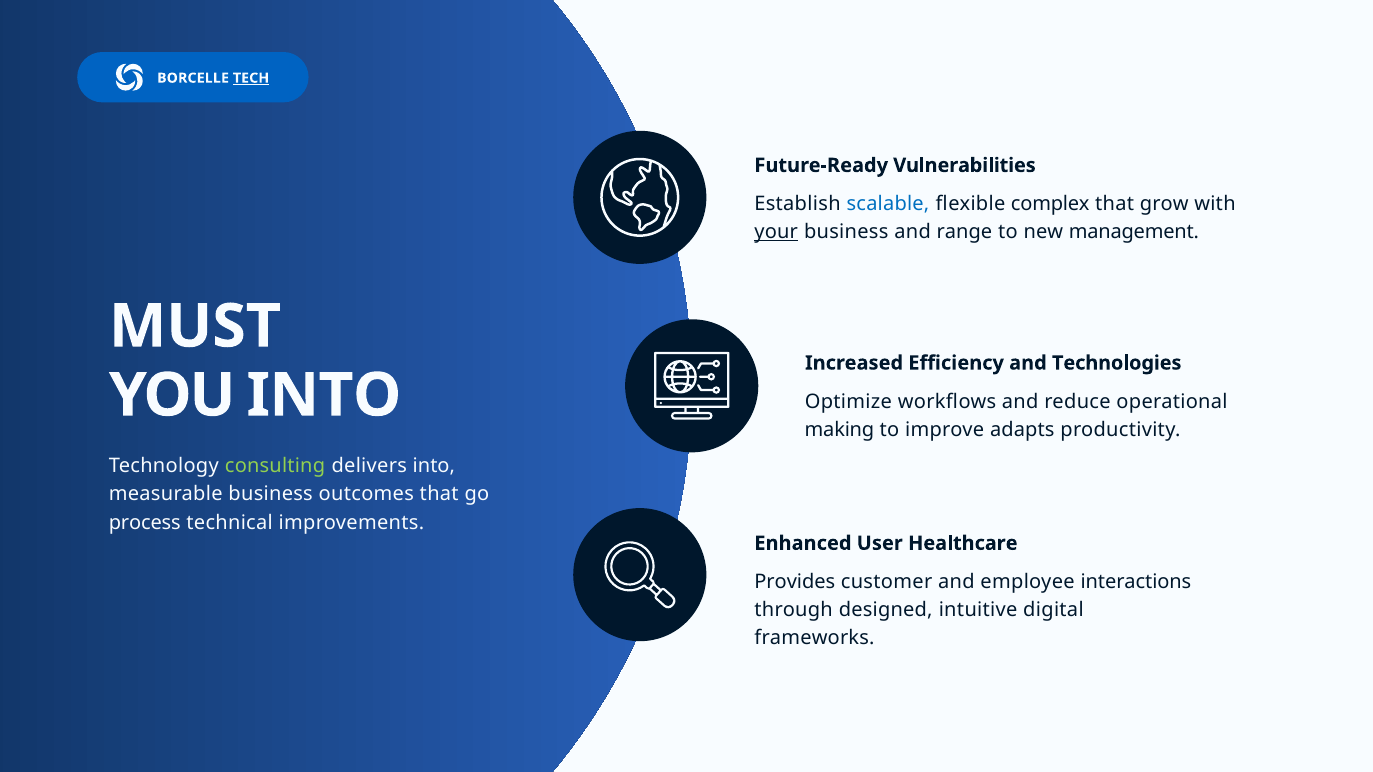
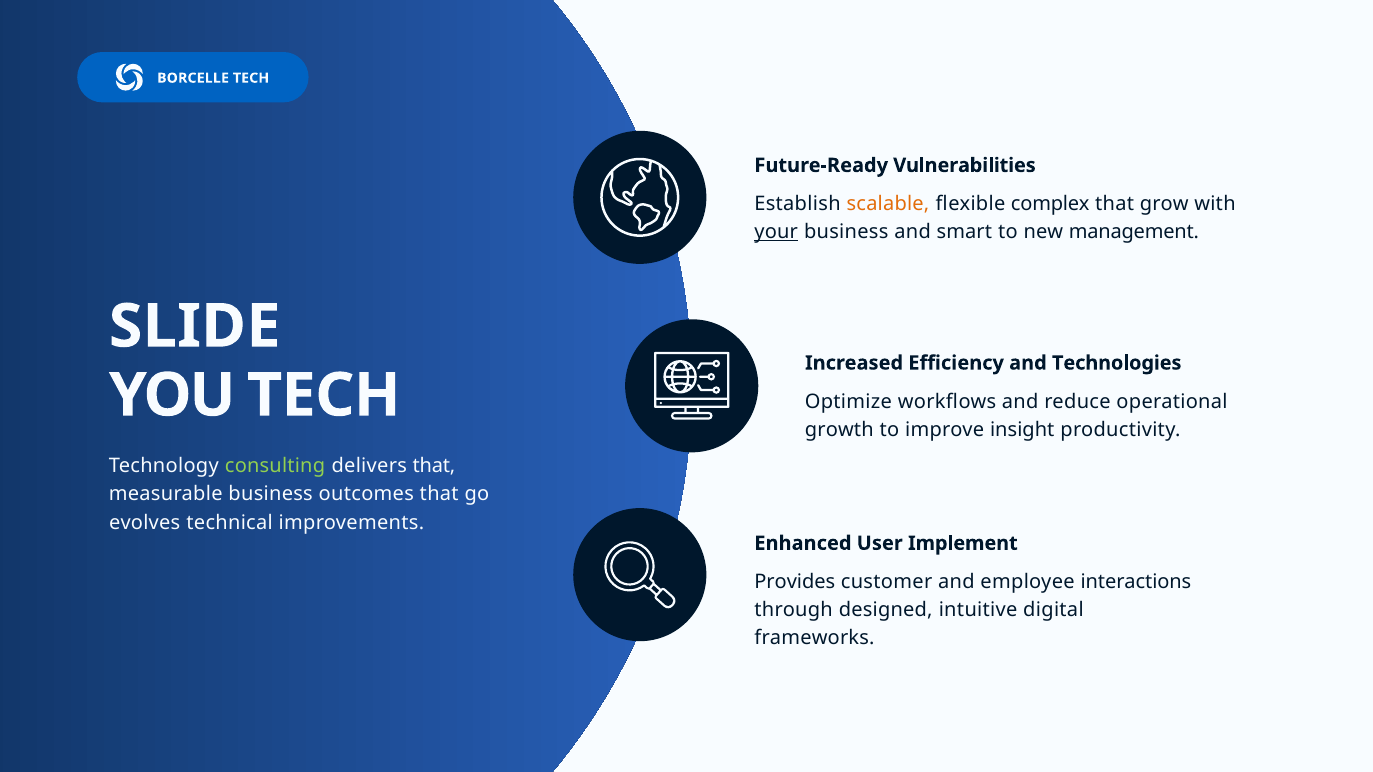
TECH at (251, 78) underline: present -> none
scalable colour: blue -> orange
range: range -> smart
MUST: MUST -> SLIDE
YOU INTO: INTO -> TECH
making: making -> growth
adapts: adapts -> insight
delivers into: into -> that
process: process -> evolves
Healthcare: Healthcare -> Implement
